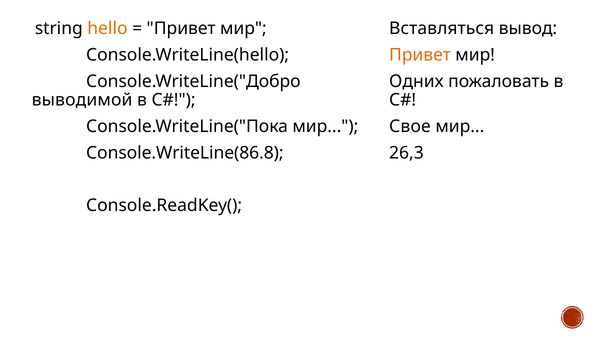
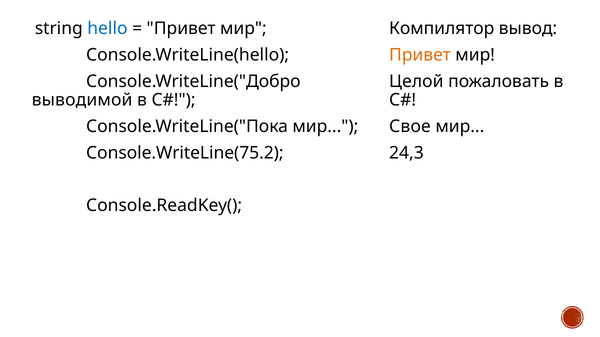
hello colour: orange -> blue
Вставляться: Вставляться -> Компилятор
Одних: Одних -> Целой
Console.WriteLine(86.8: Console.WriteLine(86.8 -> Console.WriteLine(75.2
26,3: 26,3 -> 24,3
